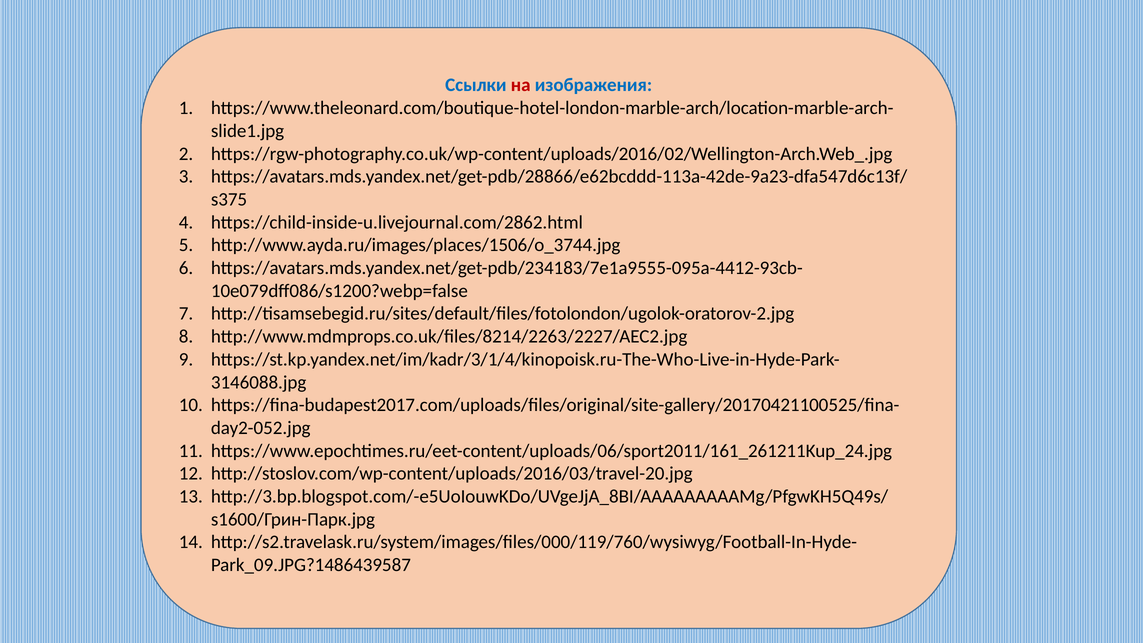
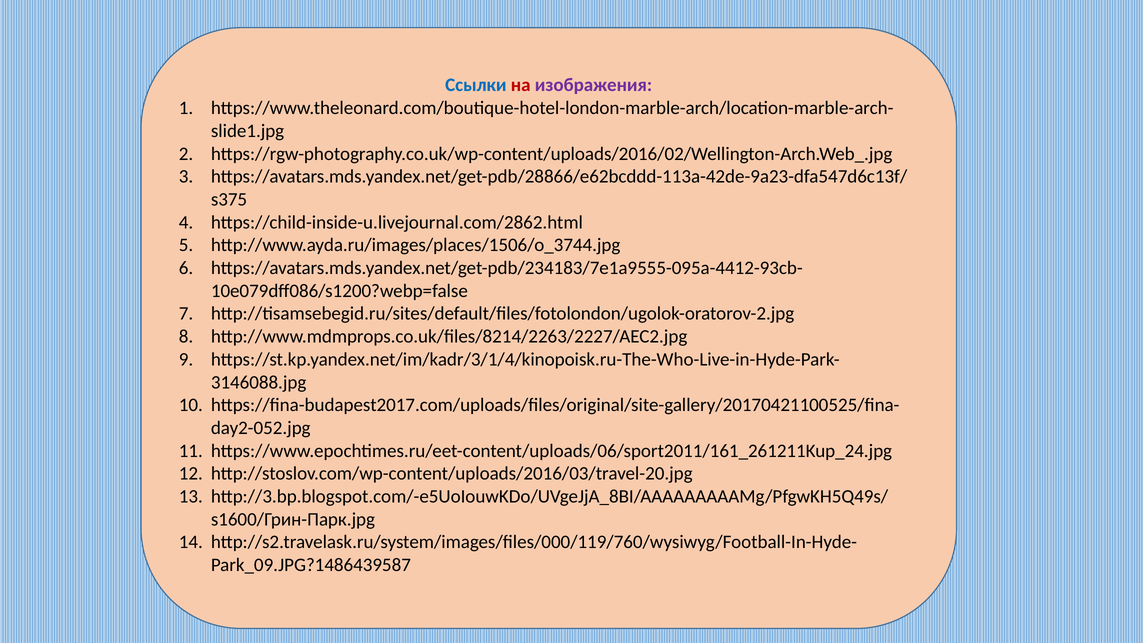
изображения colour: blue -> purple
